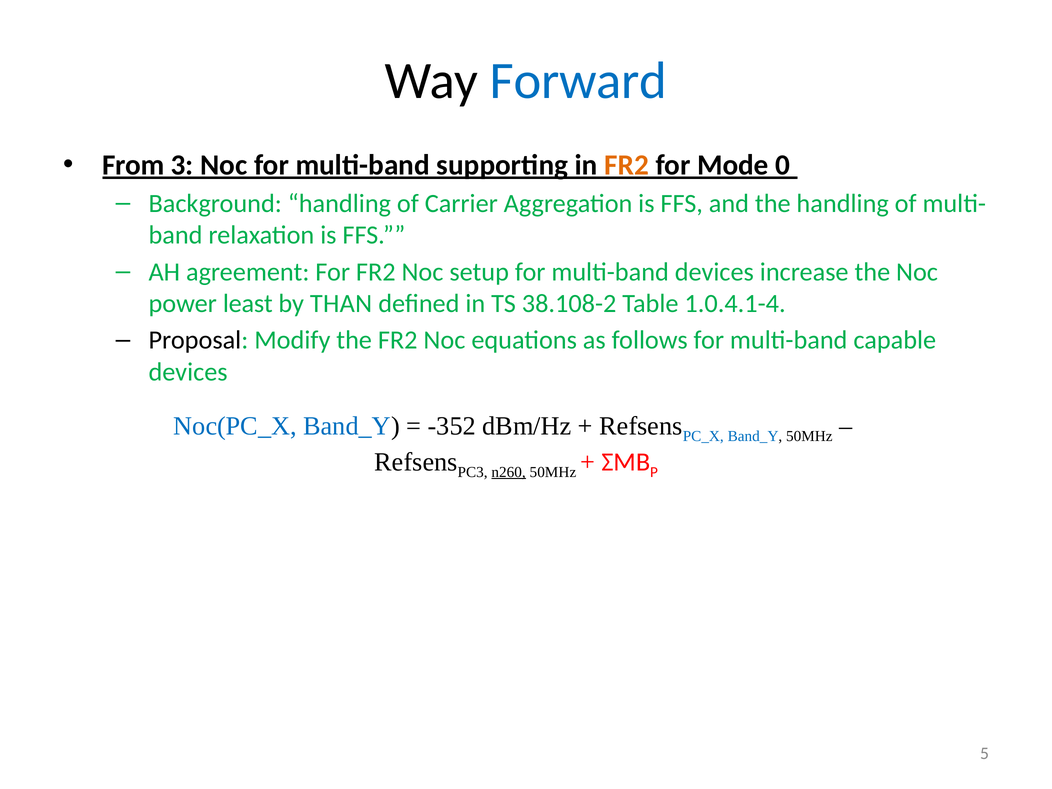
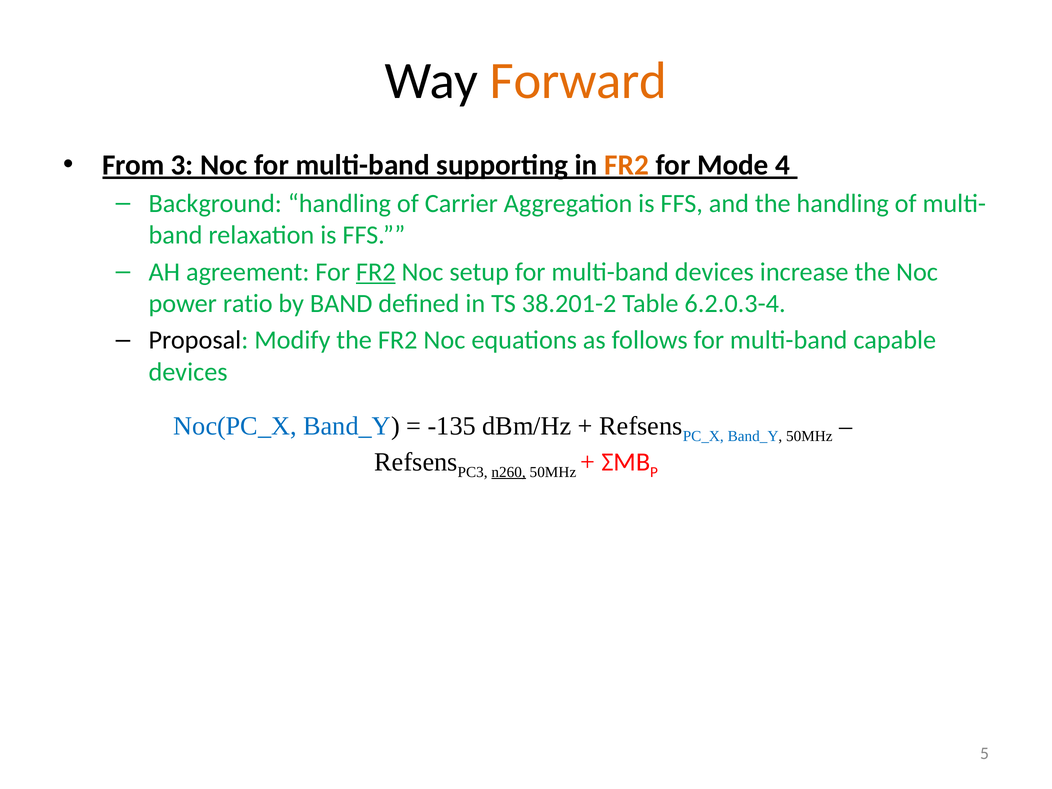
Forward colour: blue -> orange
0: 0 -> 4
FR2 at (376, 272) underline: none -> present
least: least -> ratio
by THAN: THAN -> BAND
38.108-2: 38.108-2 -> 38.201-2
1.0.4.1-4: 1.0.4.1-4 -> 6.2.0.3-4
-352: -352 -> -135
